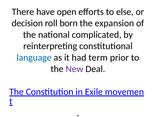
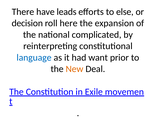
open: open -> leads
born: born -> here
term: term -> want
New colour: purple -> orange
